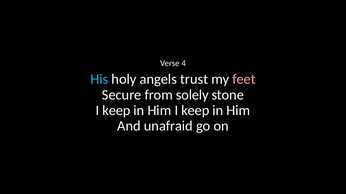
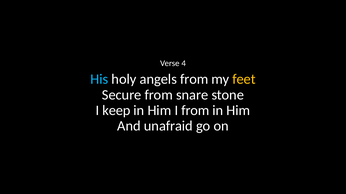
angels trust: trust -> from
feet colour: pink -> yellow
solely: solely -> snare
Him I keep: keep -> from
